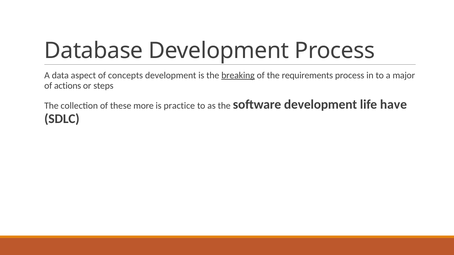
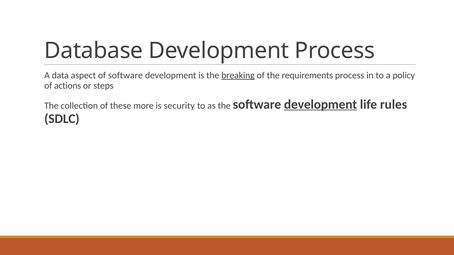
of concepts: concepts -> software
major: major -> policy
practice: practice -> security
development at (321, 105) underline: none -> present
have: have -> rules
